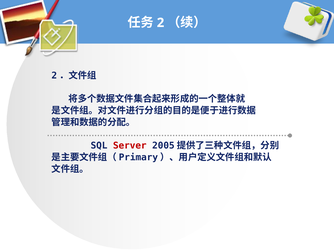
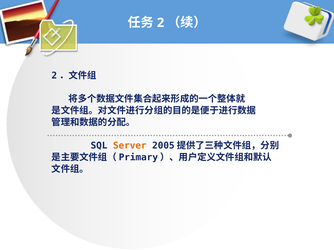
Server colour: red -> orange
